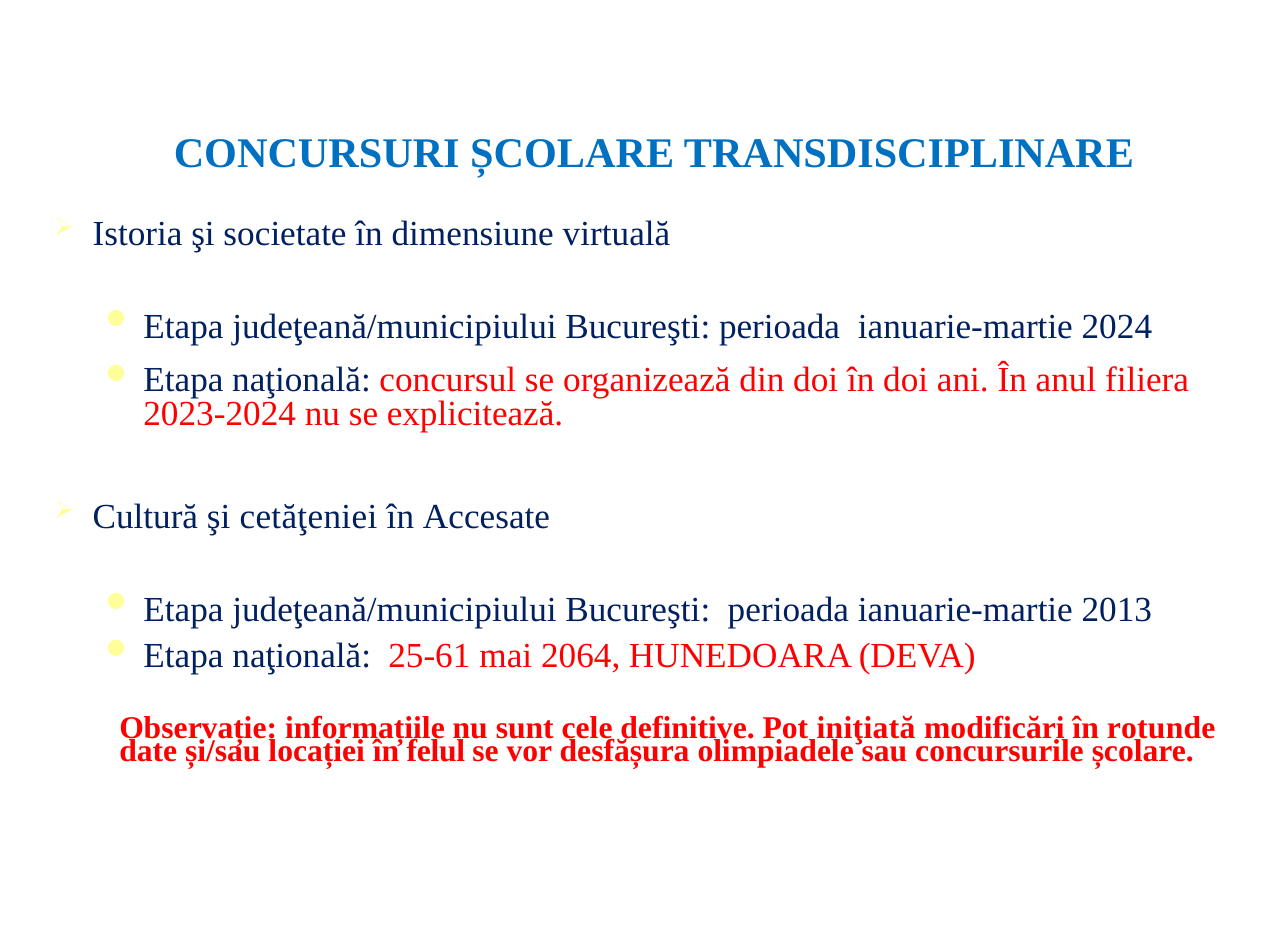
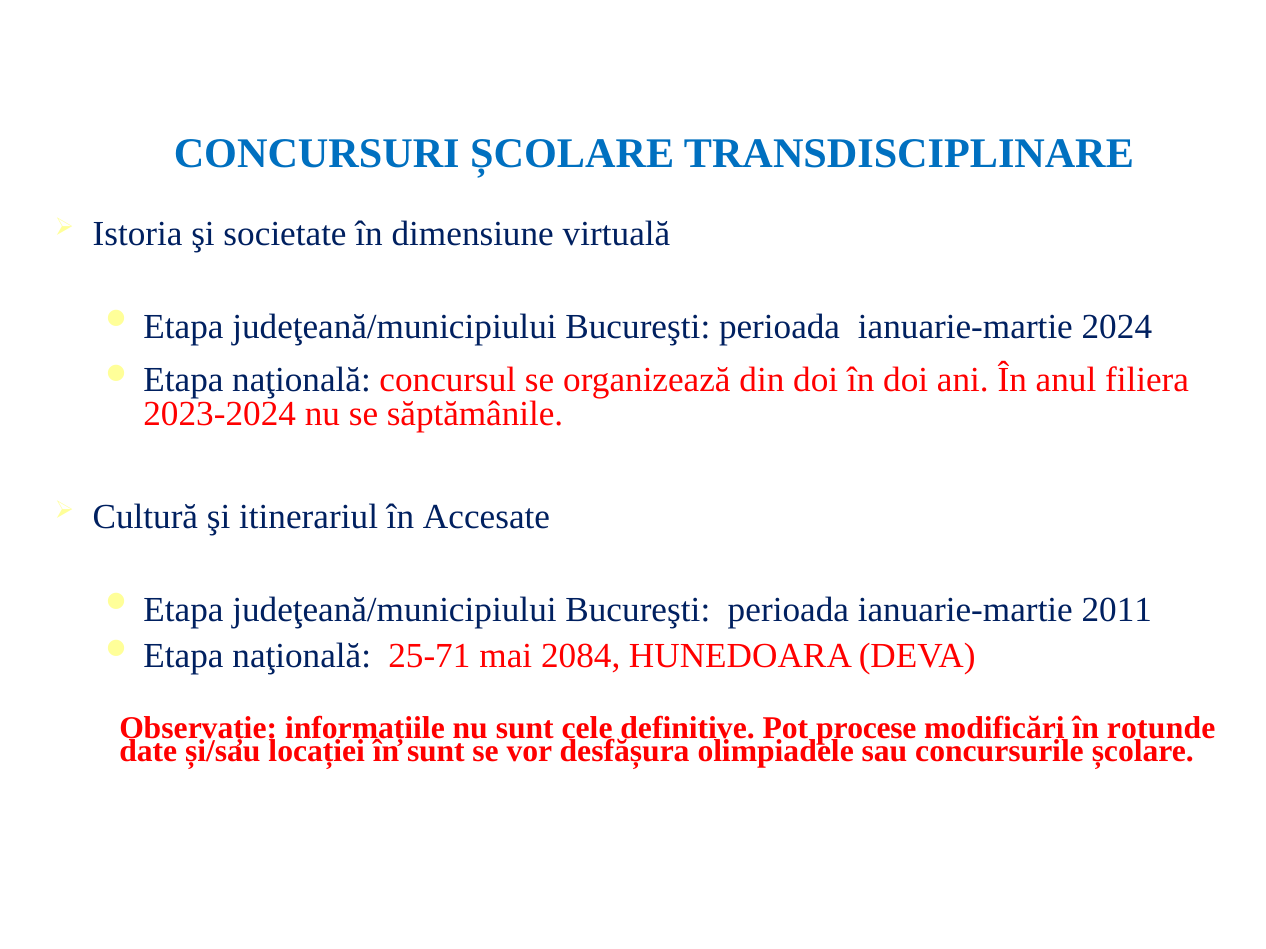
explicitează: explicitează -> săptămânile
cetăţeniei: cetăţeniei -> itinerariul
2013: 2013 -> 2011
25-61: 25-61 -> 25-71
2064: 2064 -> 2084
iniţiată: iniţiată -> procese
în felul: felul -> sunt
